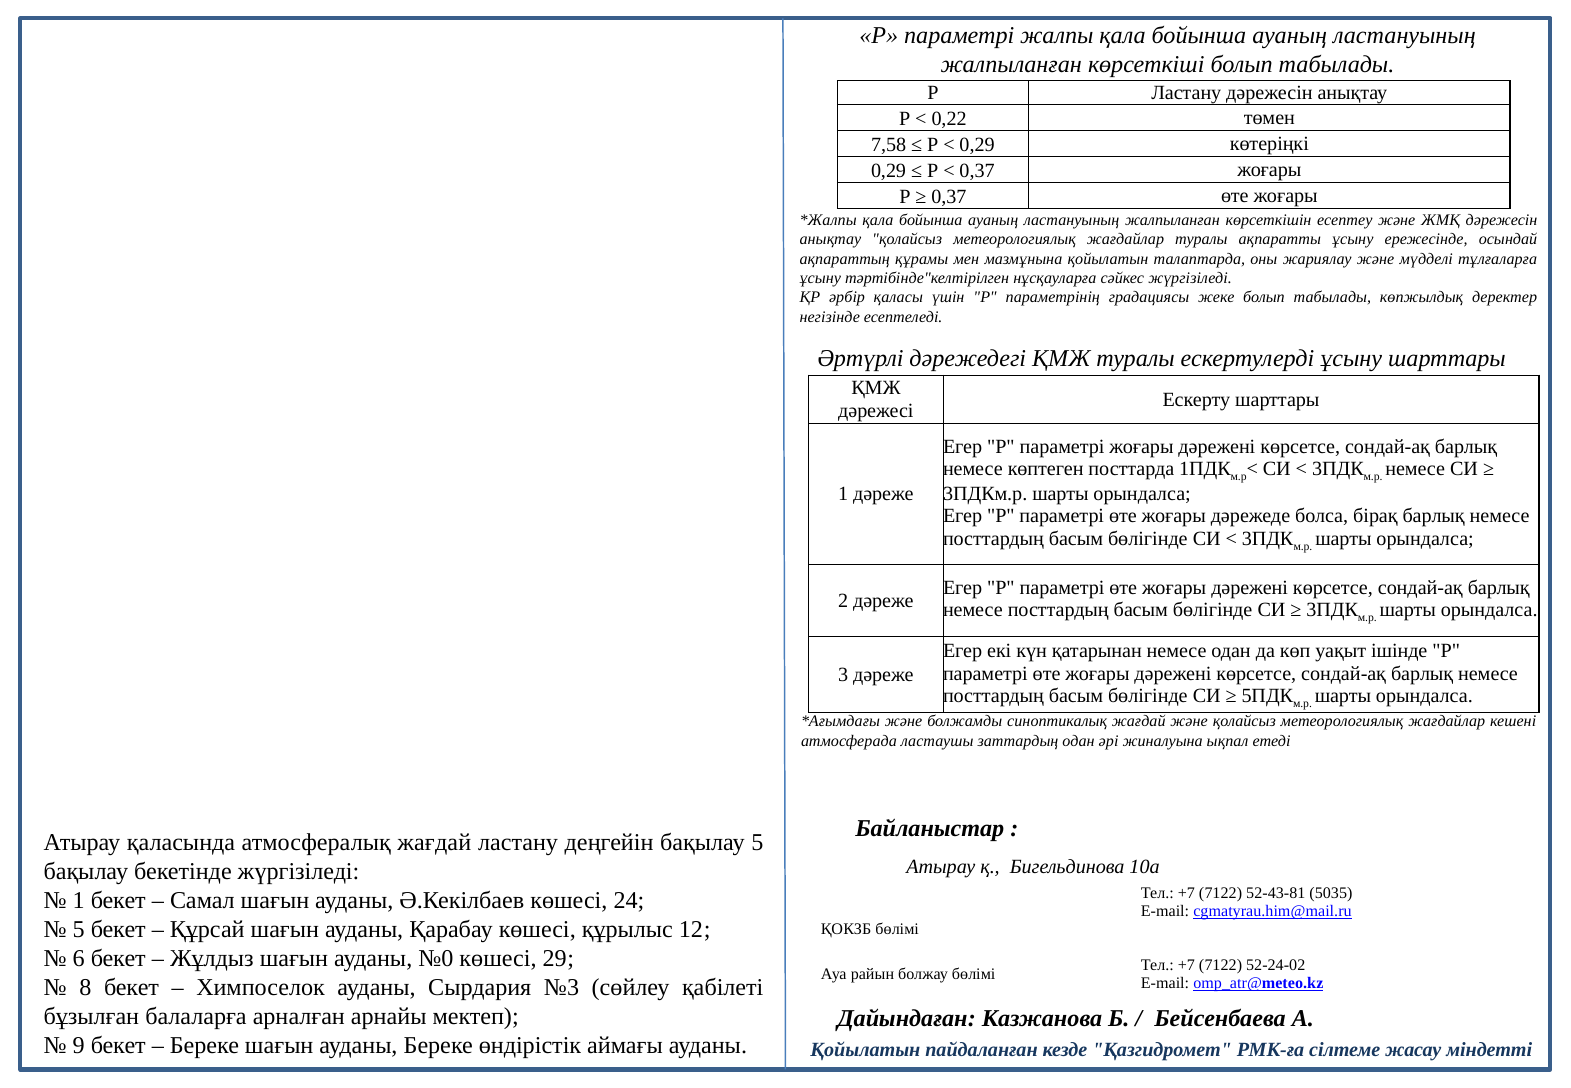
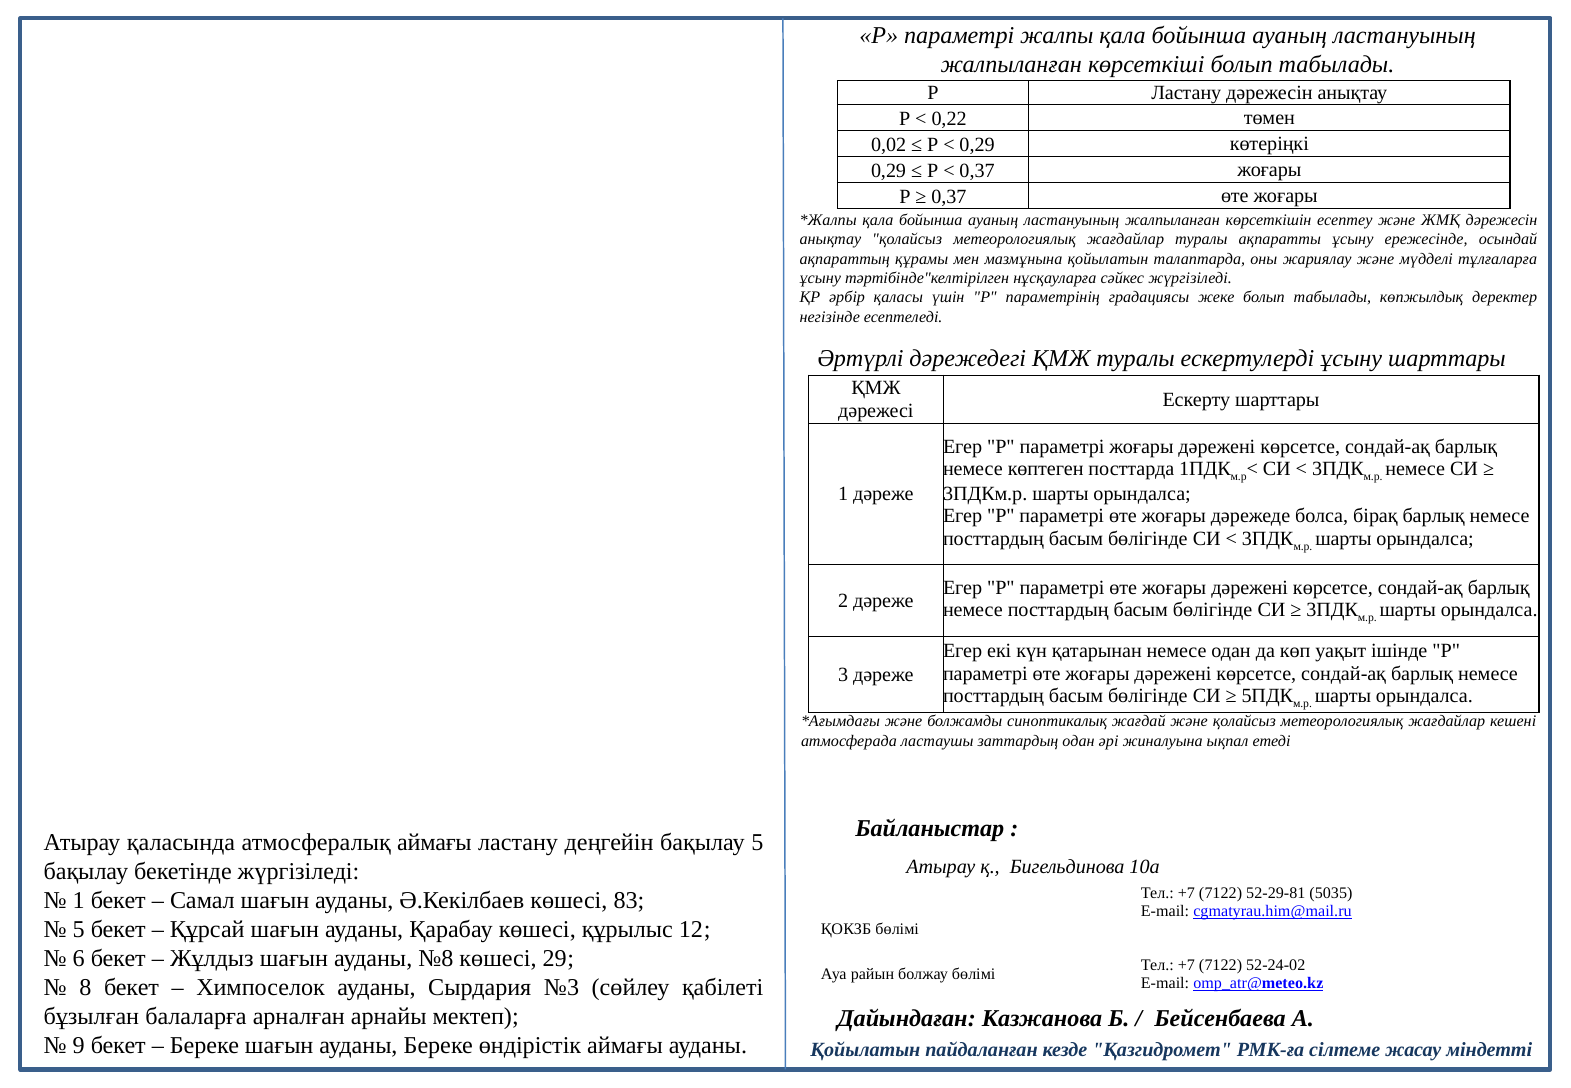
7,58: 7,58 -> 0,02
атмосфералық жағдай: жағдай -> аймағы
52-43-81: 52-43-81 -> 52-29-81
24: 24 -> 83
№0: №0 -> №8
